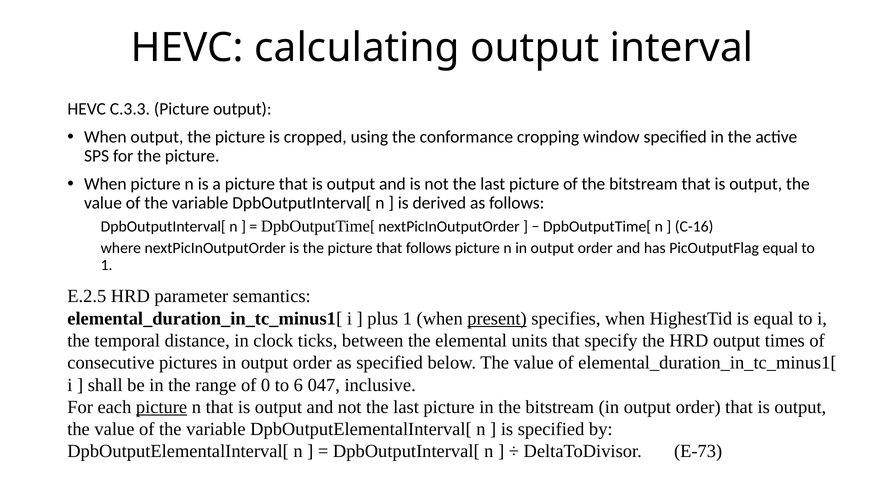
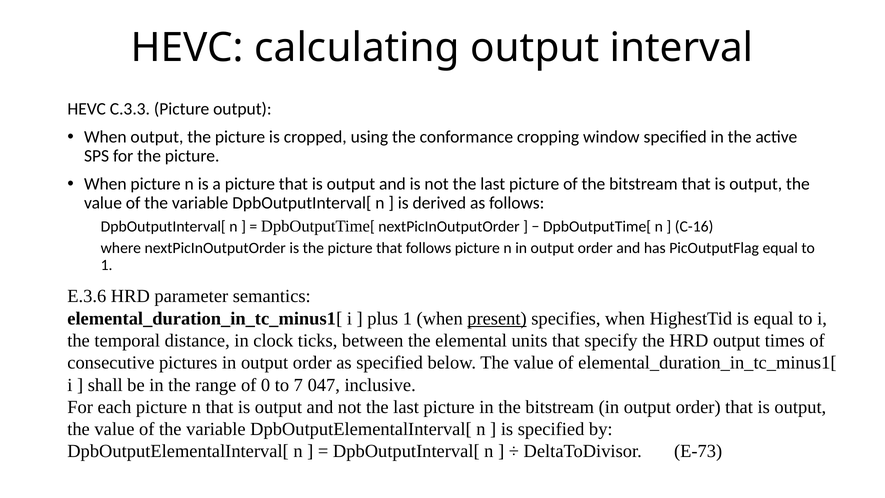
E.2.5: E.2.5 -> E.3.6
6: 6 -> 7
picture at (162, 407) underline: present -> none
